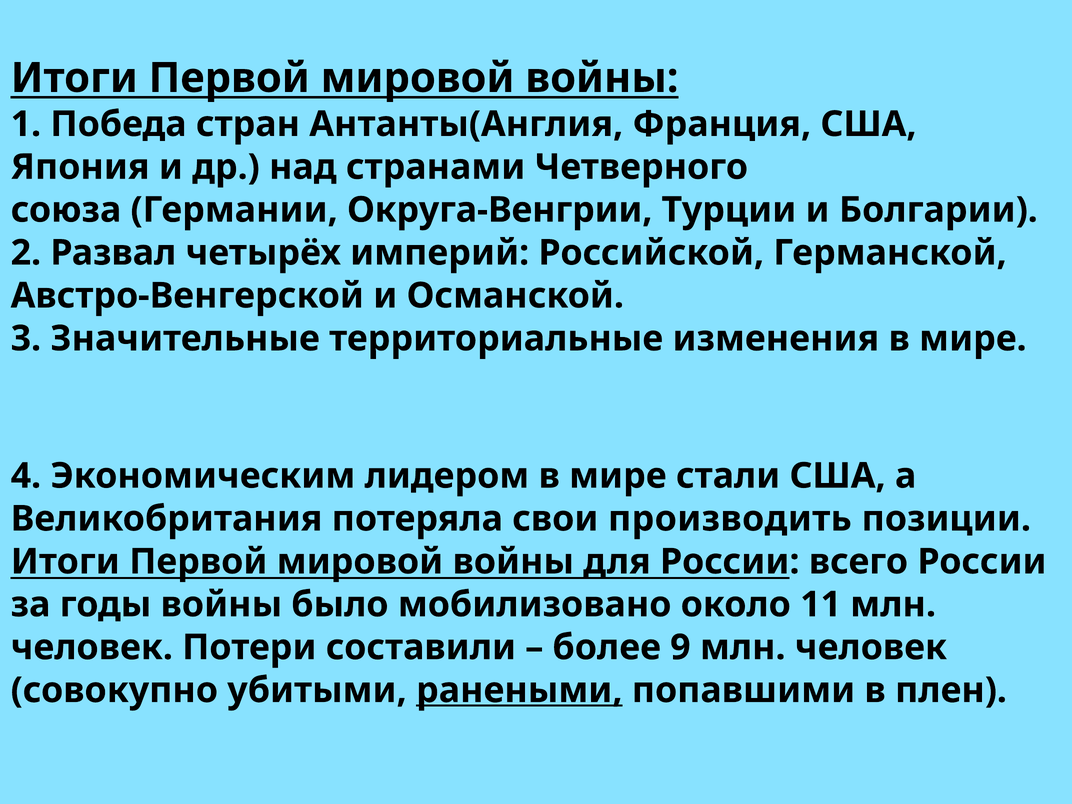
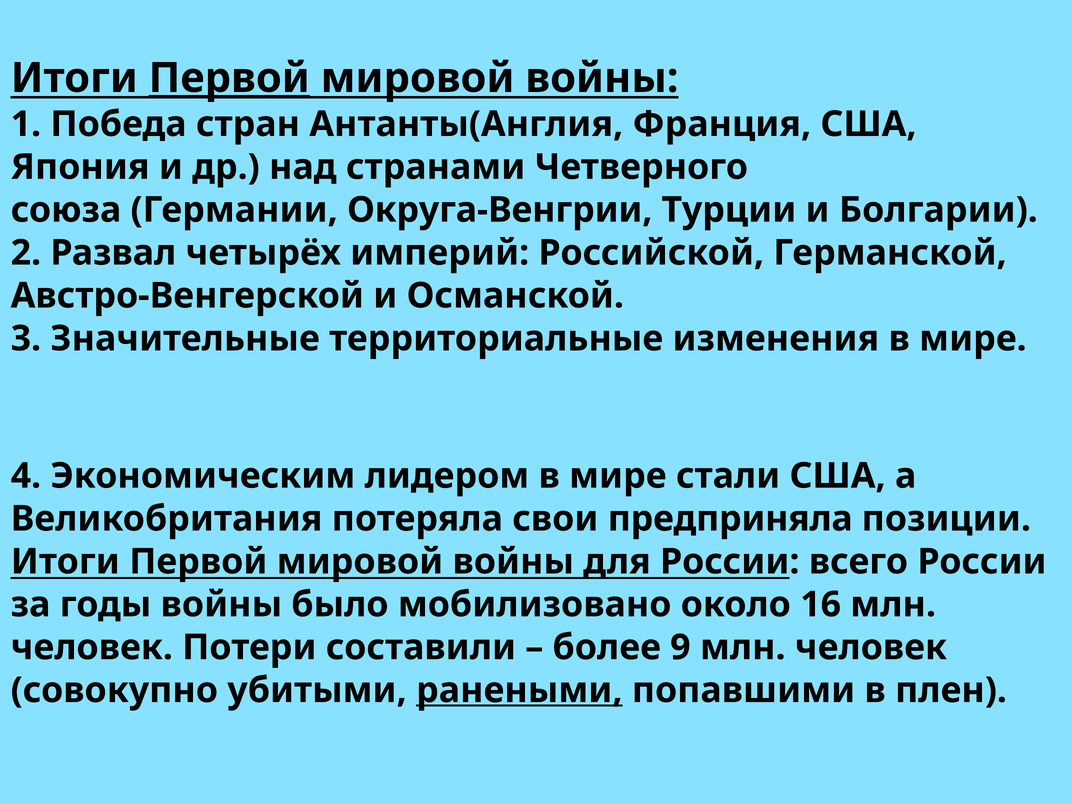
Первой at (229, 78) underline: none -> present
производить: производить -> предприняла
11: 11 -> 16
